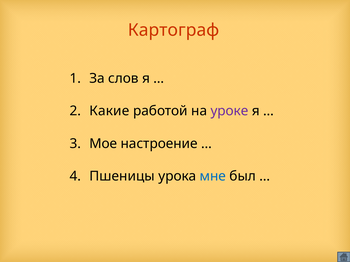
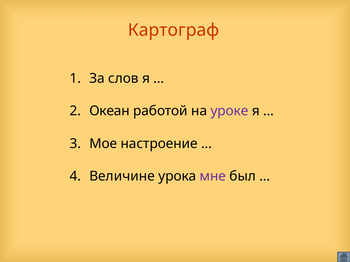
Какие: Какие -> Океан
Пшеницы: Пшеницы -> Величине
мне colour: blue -> purple
